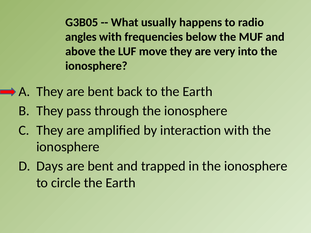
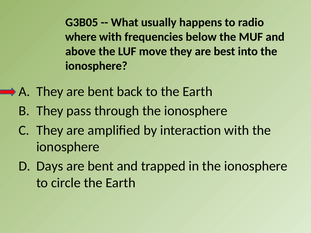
angles: angles -> where
very: very -> best
